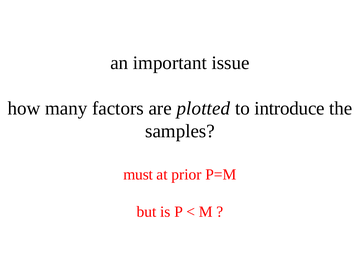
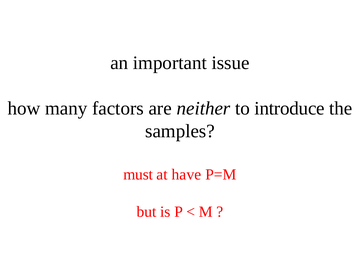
plotted: plotted -> neither
prior: prior -> have
